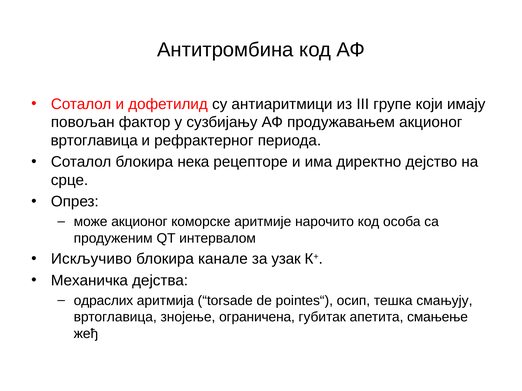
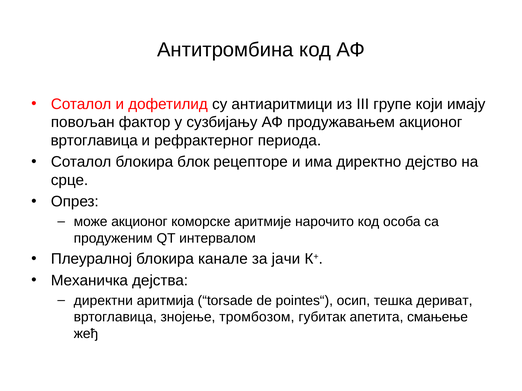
нека: нека -> блок
Искључиво: Искључиво -> Плеуралној
узак: узак -> јачи
одраслих: одраслих -> директни
смањују: смањују -> дериват
ограничена: ограничена -> тромбозом
